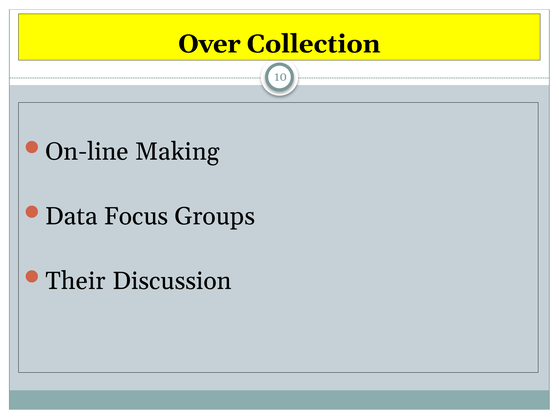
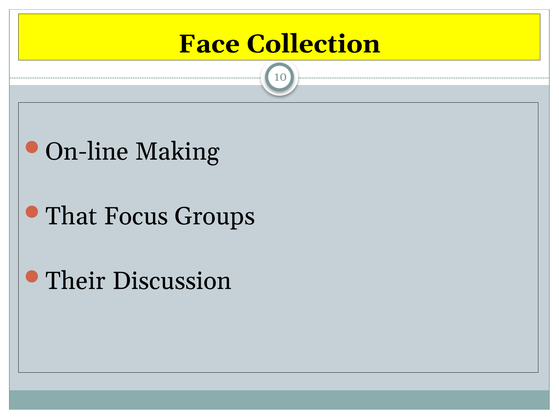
Over: Over -> Face
Data: Data -> That
